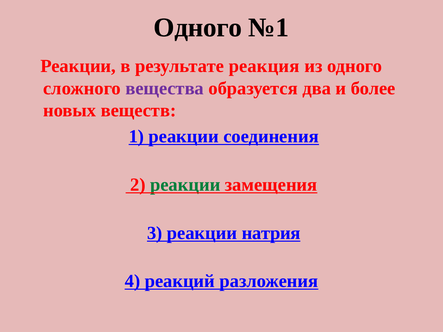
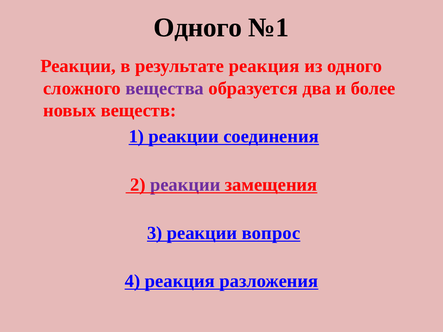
реакции at (185, 185) colour: green -> purple
натрия: натрия -> вопрос
4 реакций: реакций -> реакция
